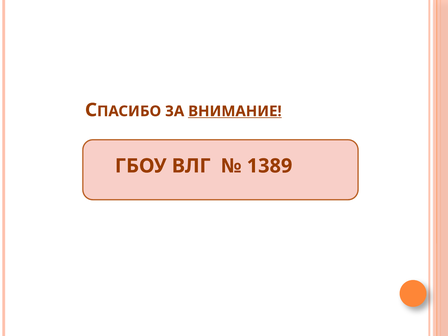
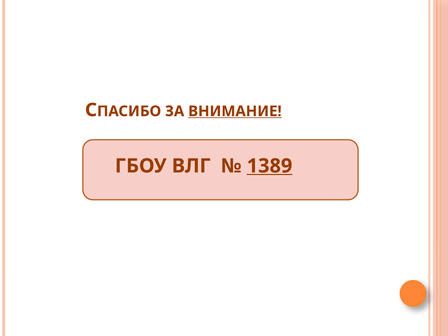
1389 underline: none -> present
